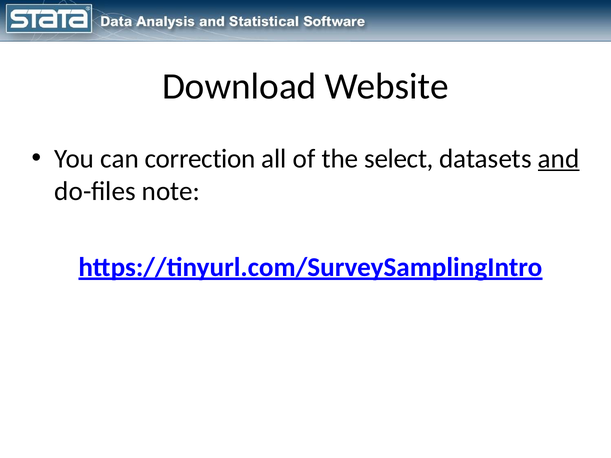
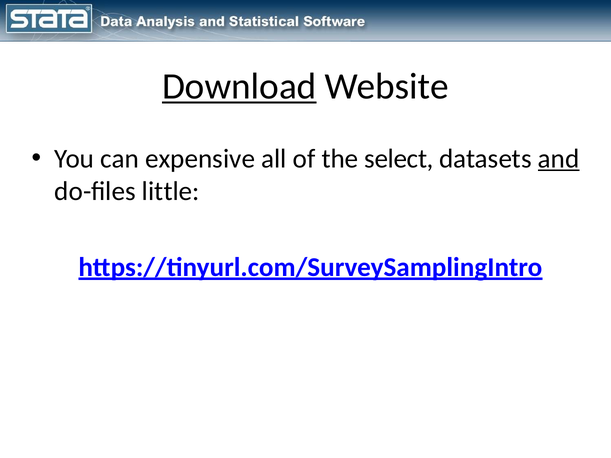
Download underline: none -> present
correction: correction -> expensive
note: note -> little
